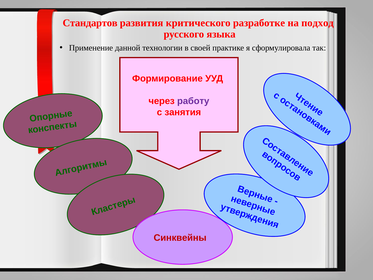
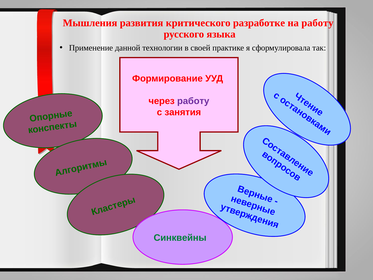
Стандартов: Стандартов -> Мышления
на подход: подход -> работу
Синквейны colour: red -> green
